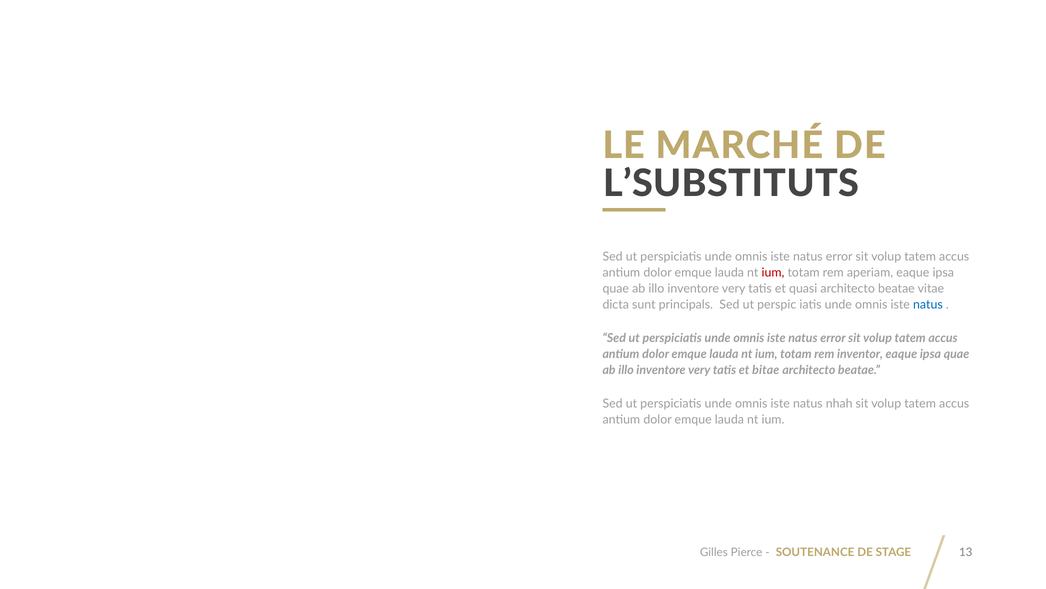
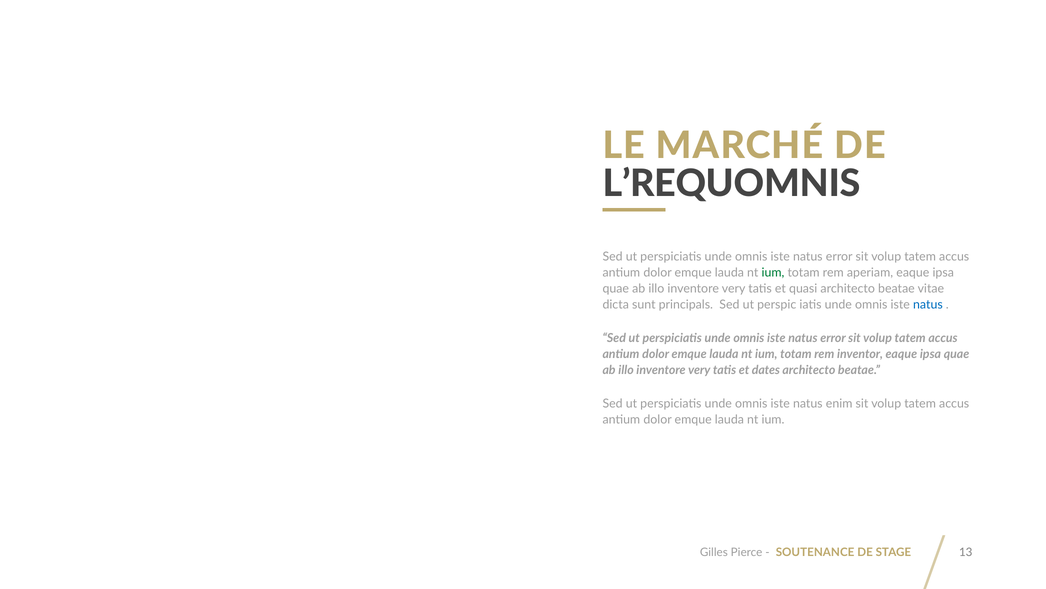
L’SUBSTITUTS: L’SUBSTITUTS -> L’REQUOMNIS
ium at (773, 272) colour: red -> green
bitae: bitae -> dates
nhah: nhah -> enim
